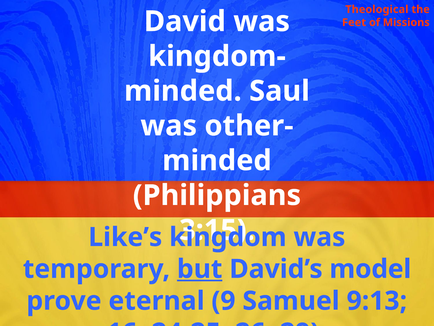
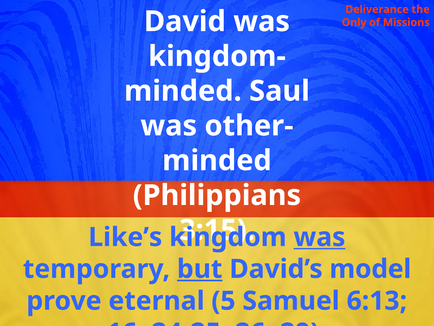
Theological: Theological -> Deliverance
Feet: Feet -> Only
was at (319, 237) underline: none -> present
9: 9 -> 5
9:13: 9:13 -> 6:13
